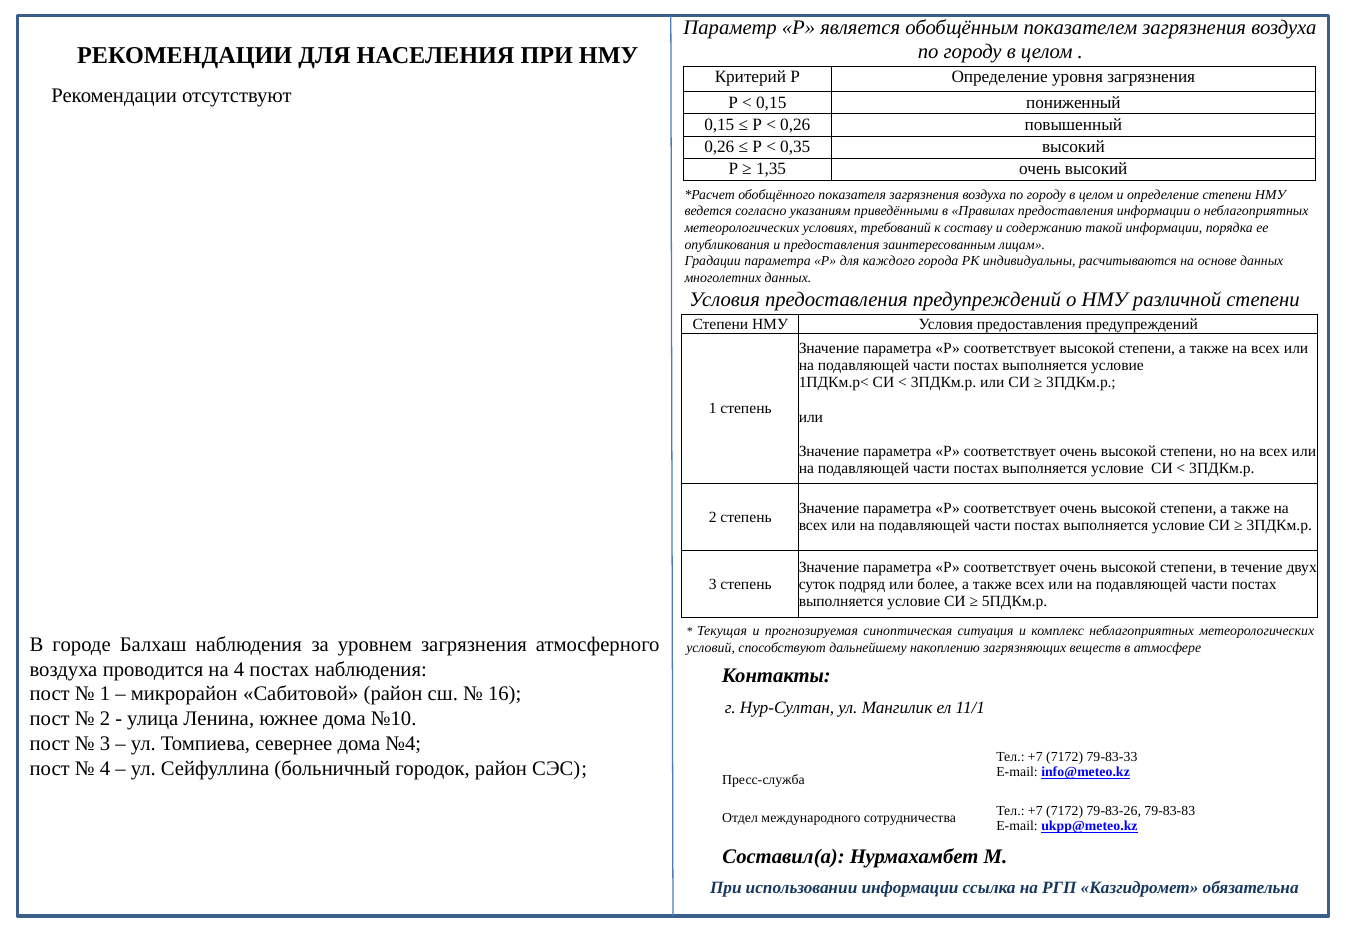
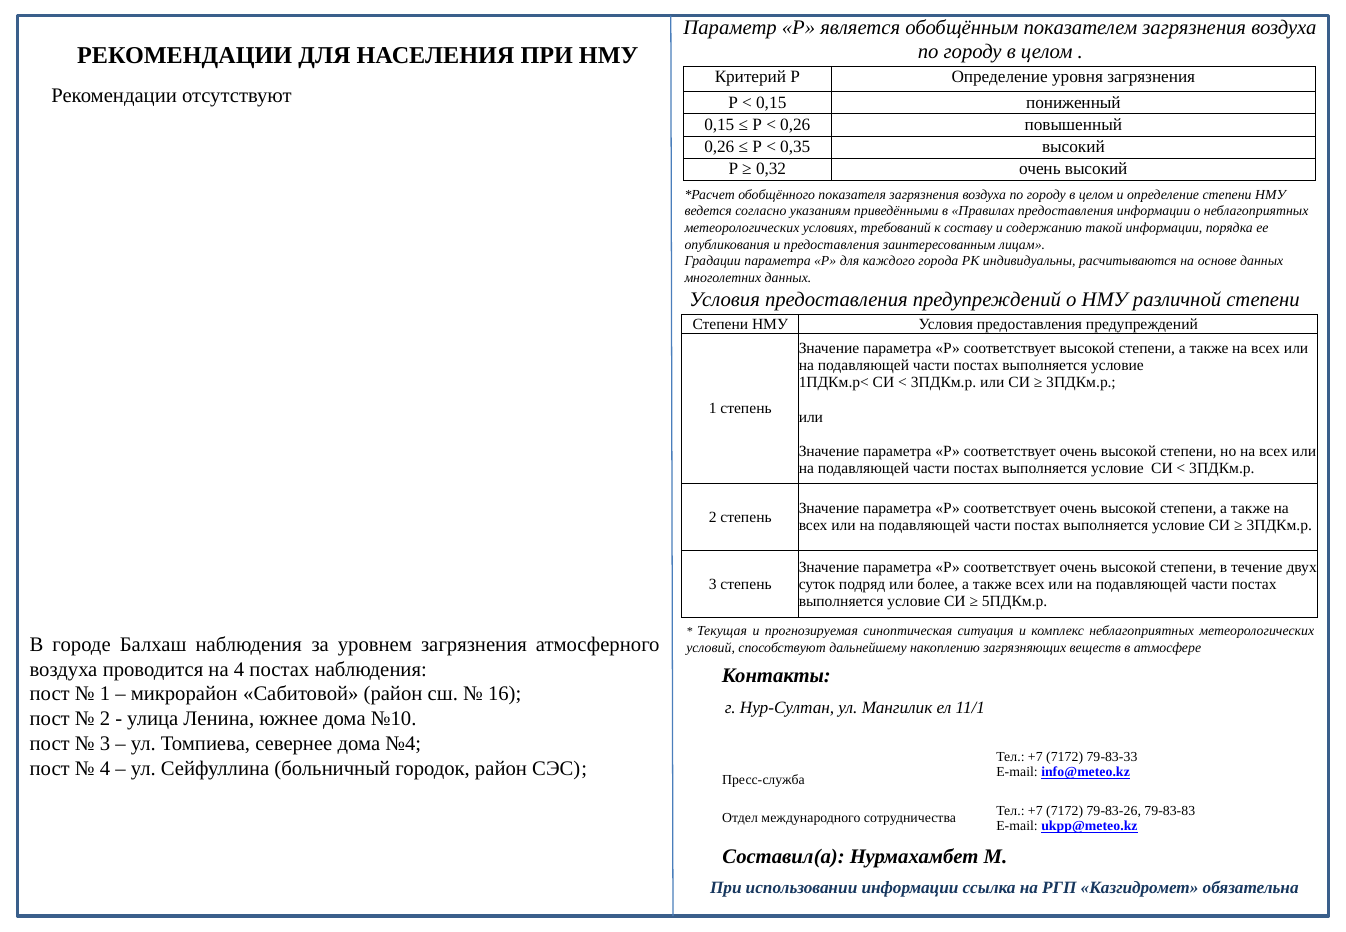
1,35: 1,35 -> 0,32
